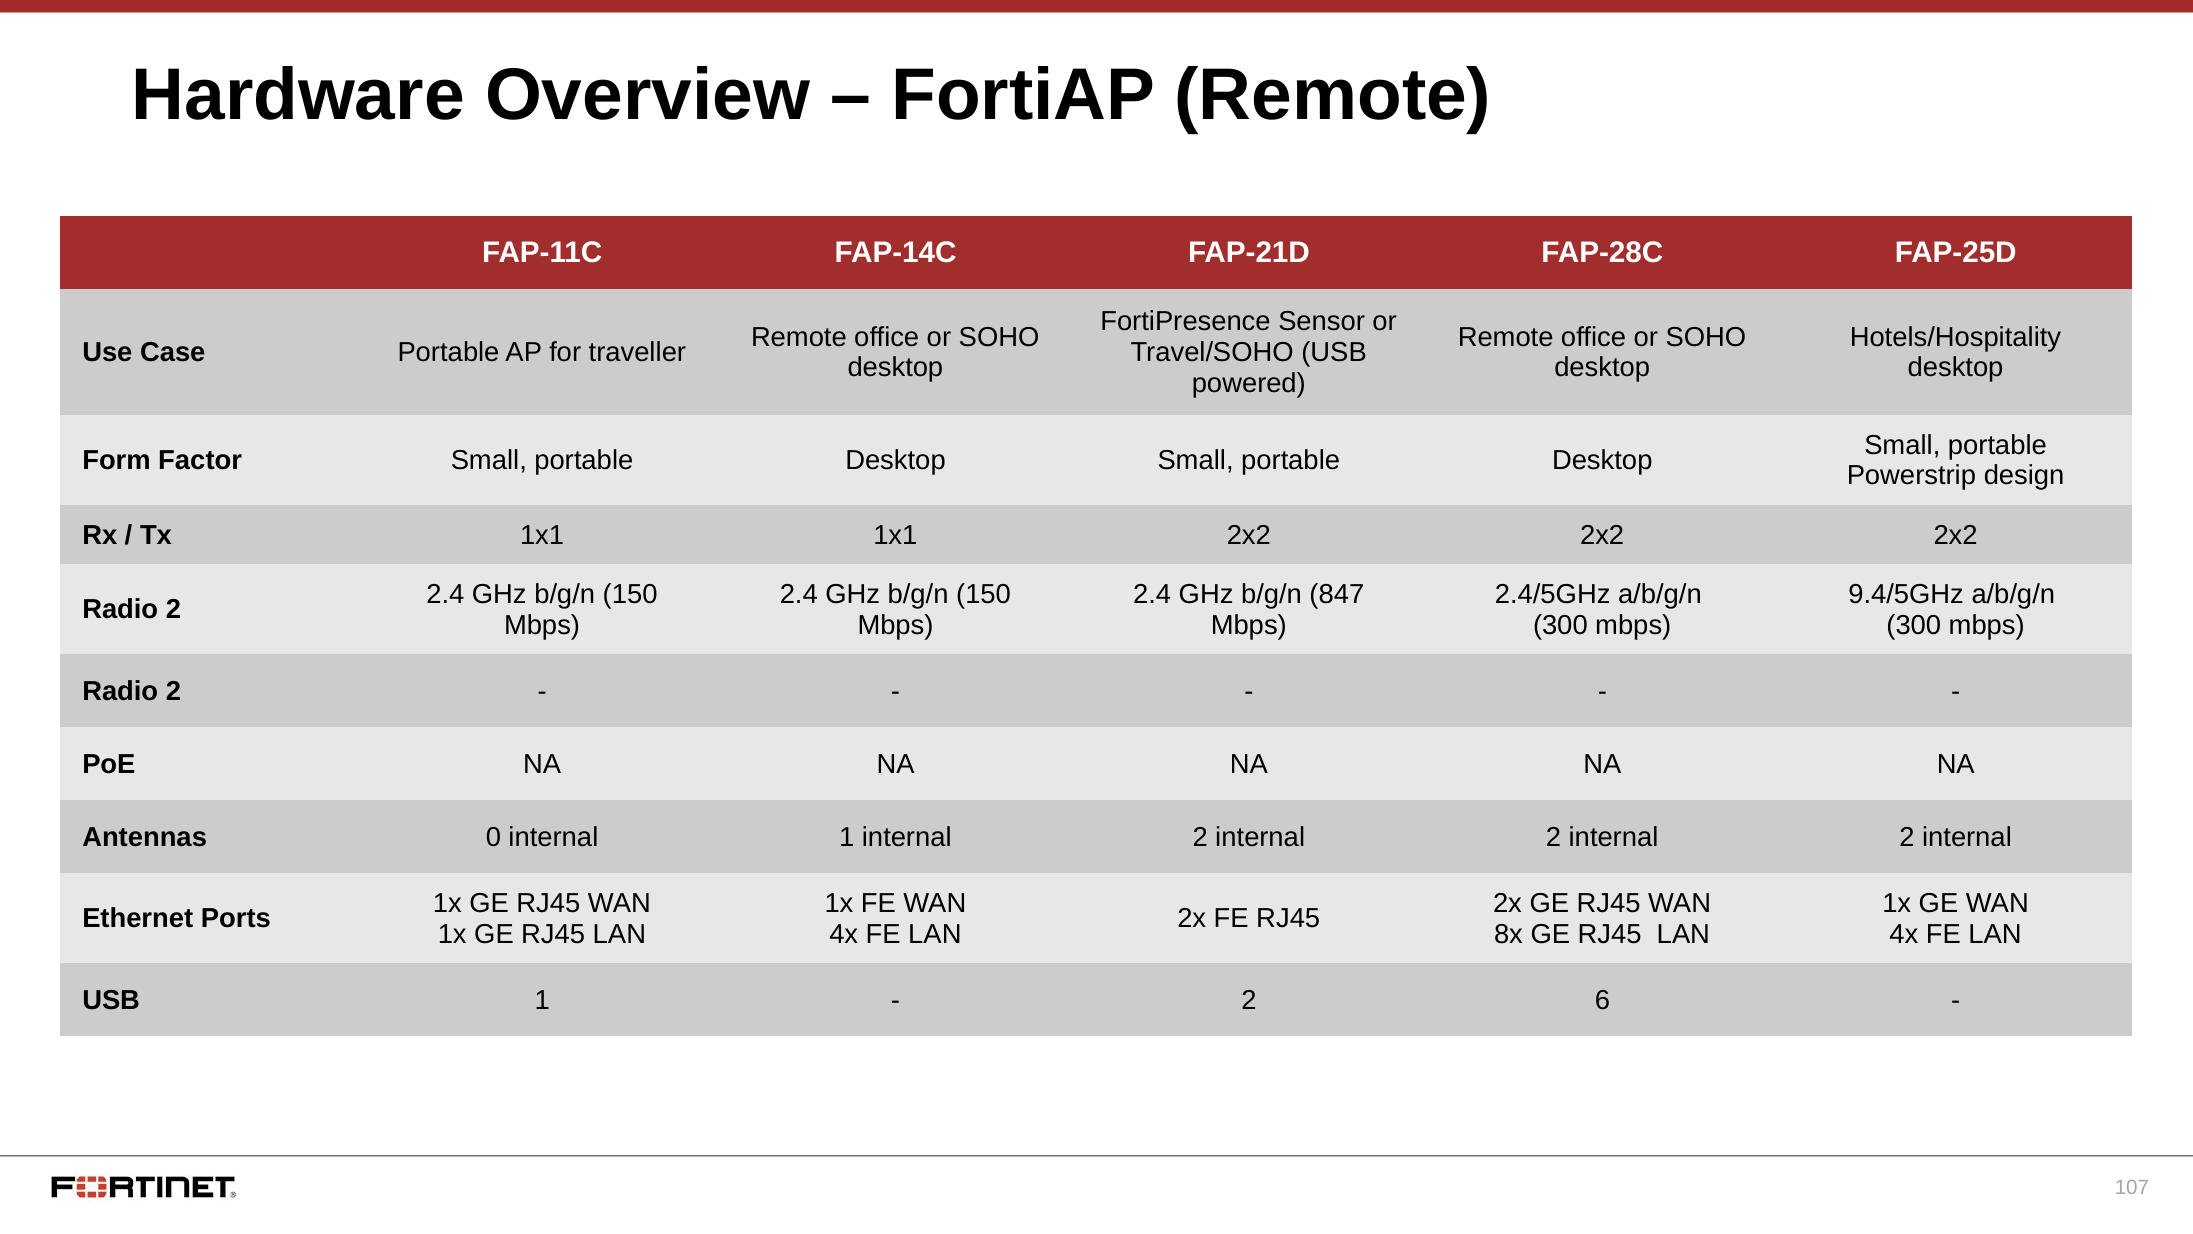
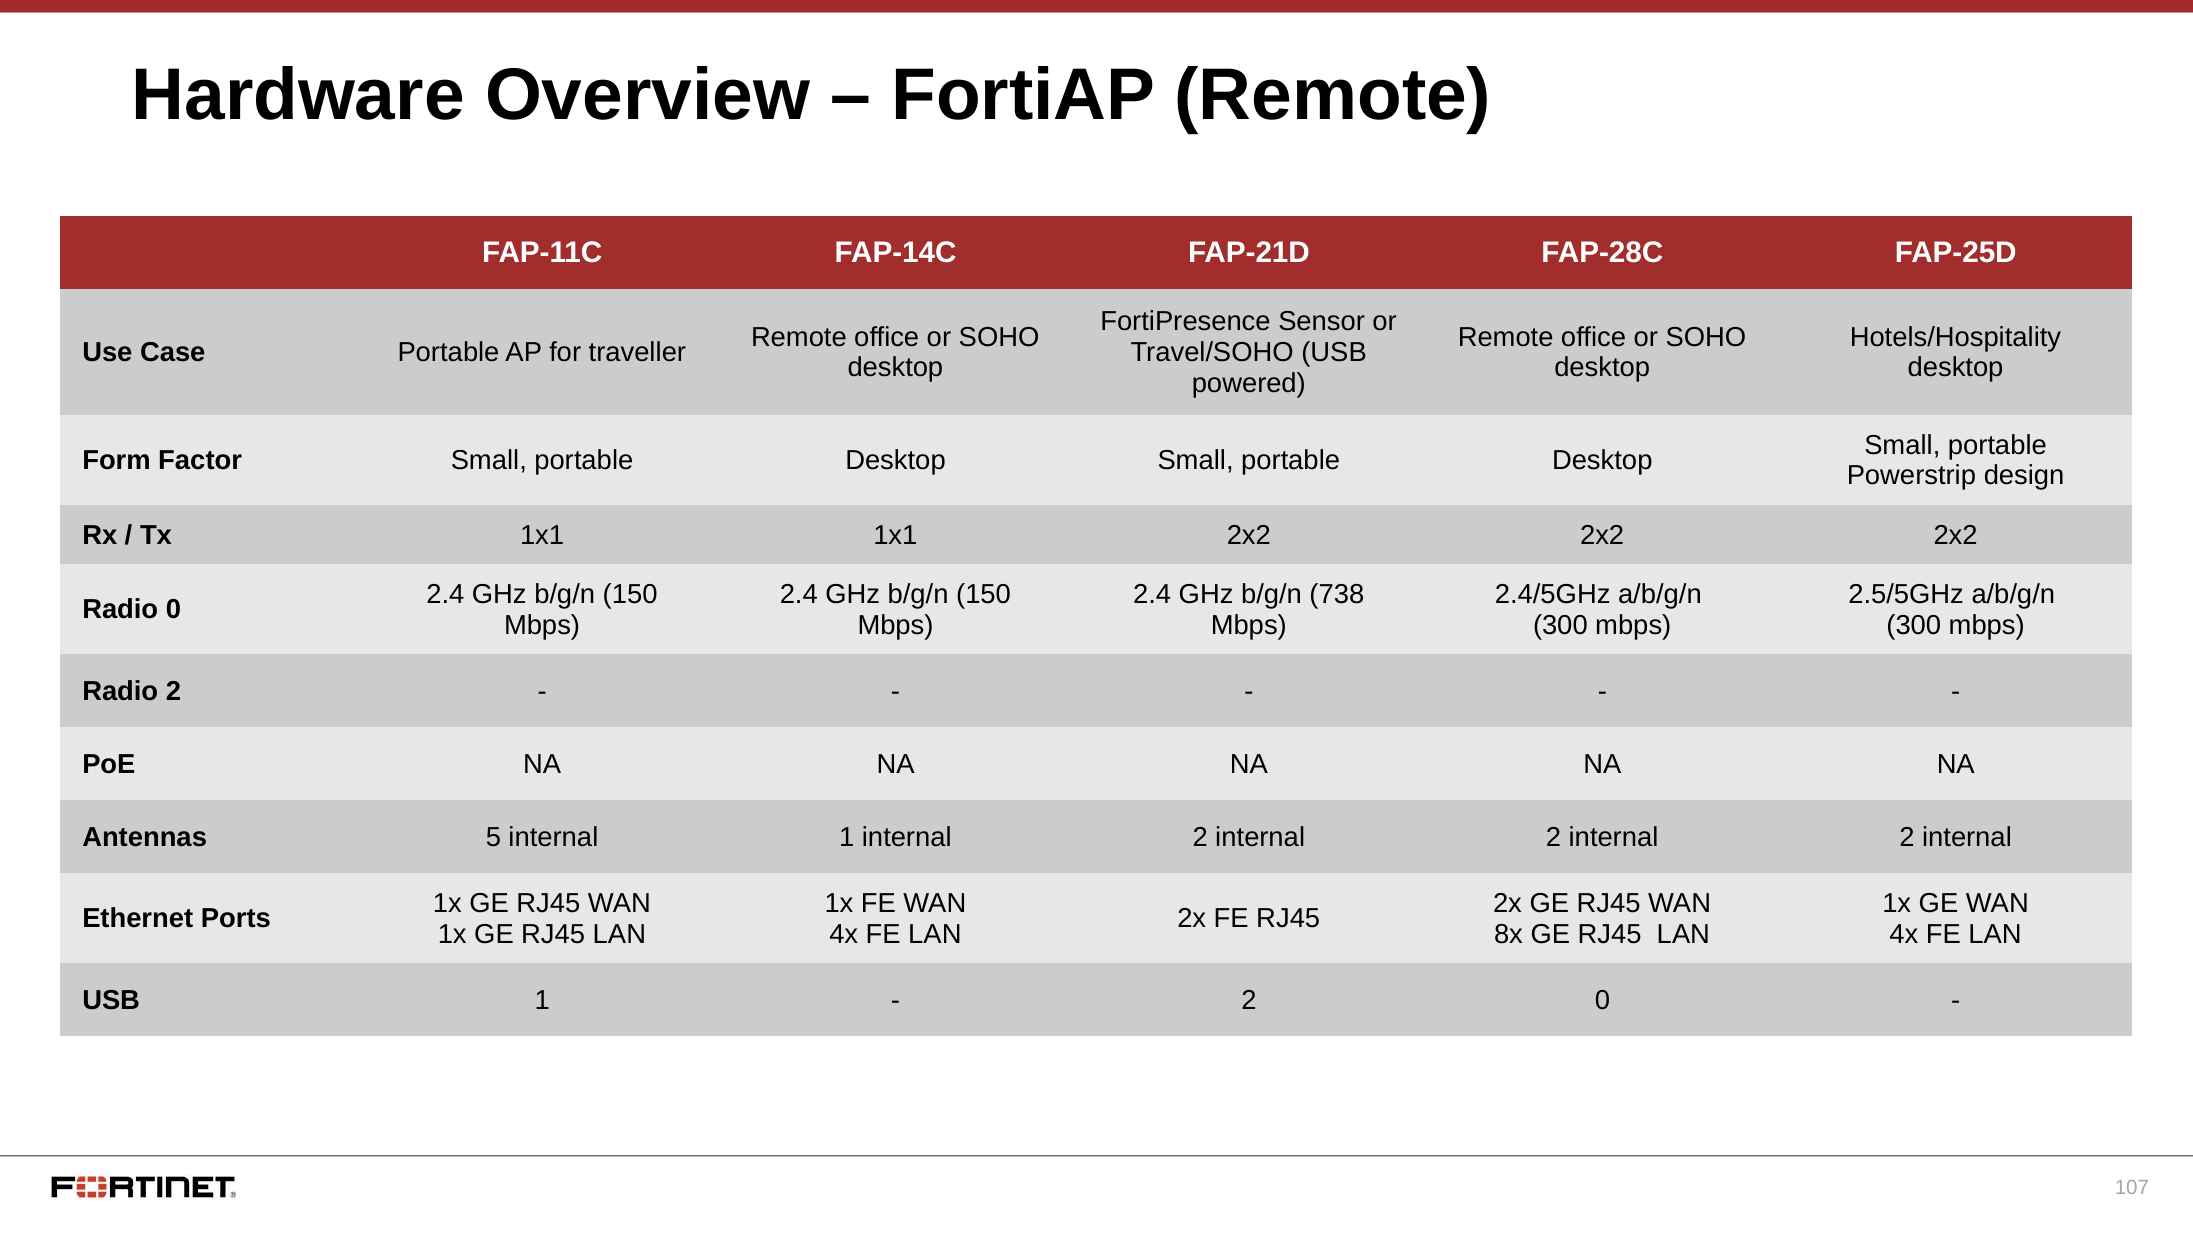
847: 847 -> 738
9.4/5GHz: 9.4/5GHz -> 2.5/5GHz
2 at (173, 610): 2 -> 0
0: 0 -> 5
2 6: 6 -> 0
